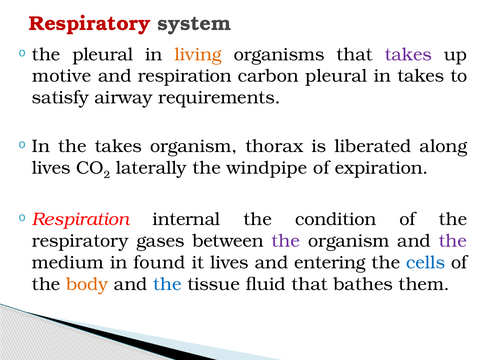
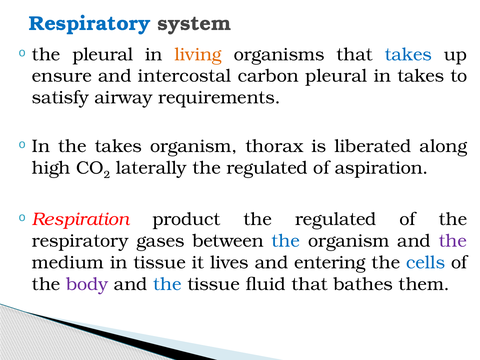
Respiratory at (90, 24) colour: red -> blue
takes at (408, 54) colour: purple -> blue
motive: motive -> ensure
and respiration: respiration -> intercostal
lives at (51, 168): lives -> high
windpipe at (267, 168): windpipe -> regulated
expiration: expiration -> aspiration
internal: internal -> product
condition at (336, 219): condition -> regulated
the at (286, 241) colour: purple -> blue
in found: found -> tissue
body colour: orange -> purple
